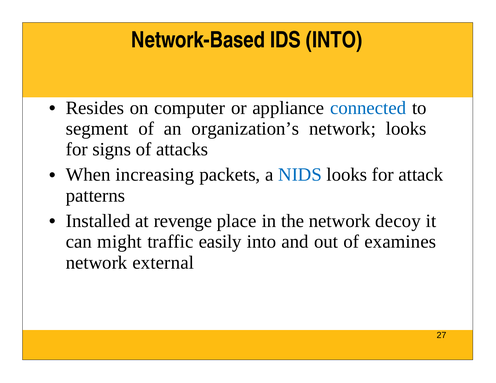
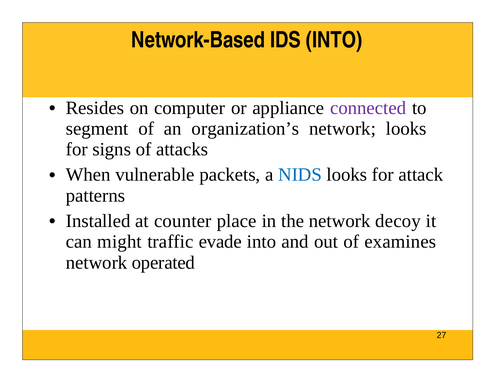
connected colour: blue -> purple
increasing: increasing -> vulnerable
revenge: revenge -> counter
easily: easily -> evade
external: external -> operated
